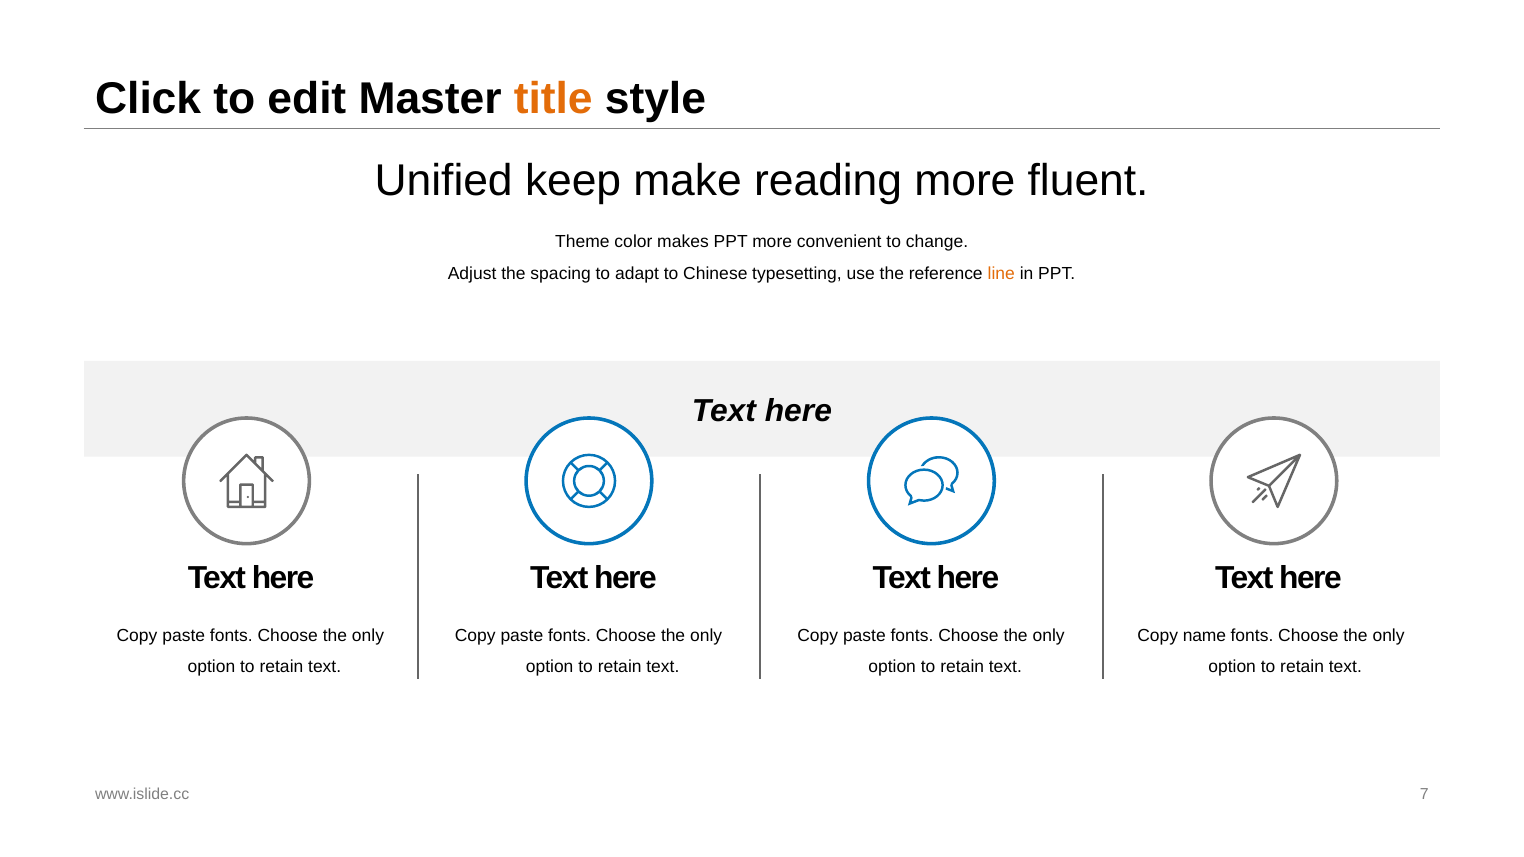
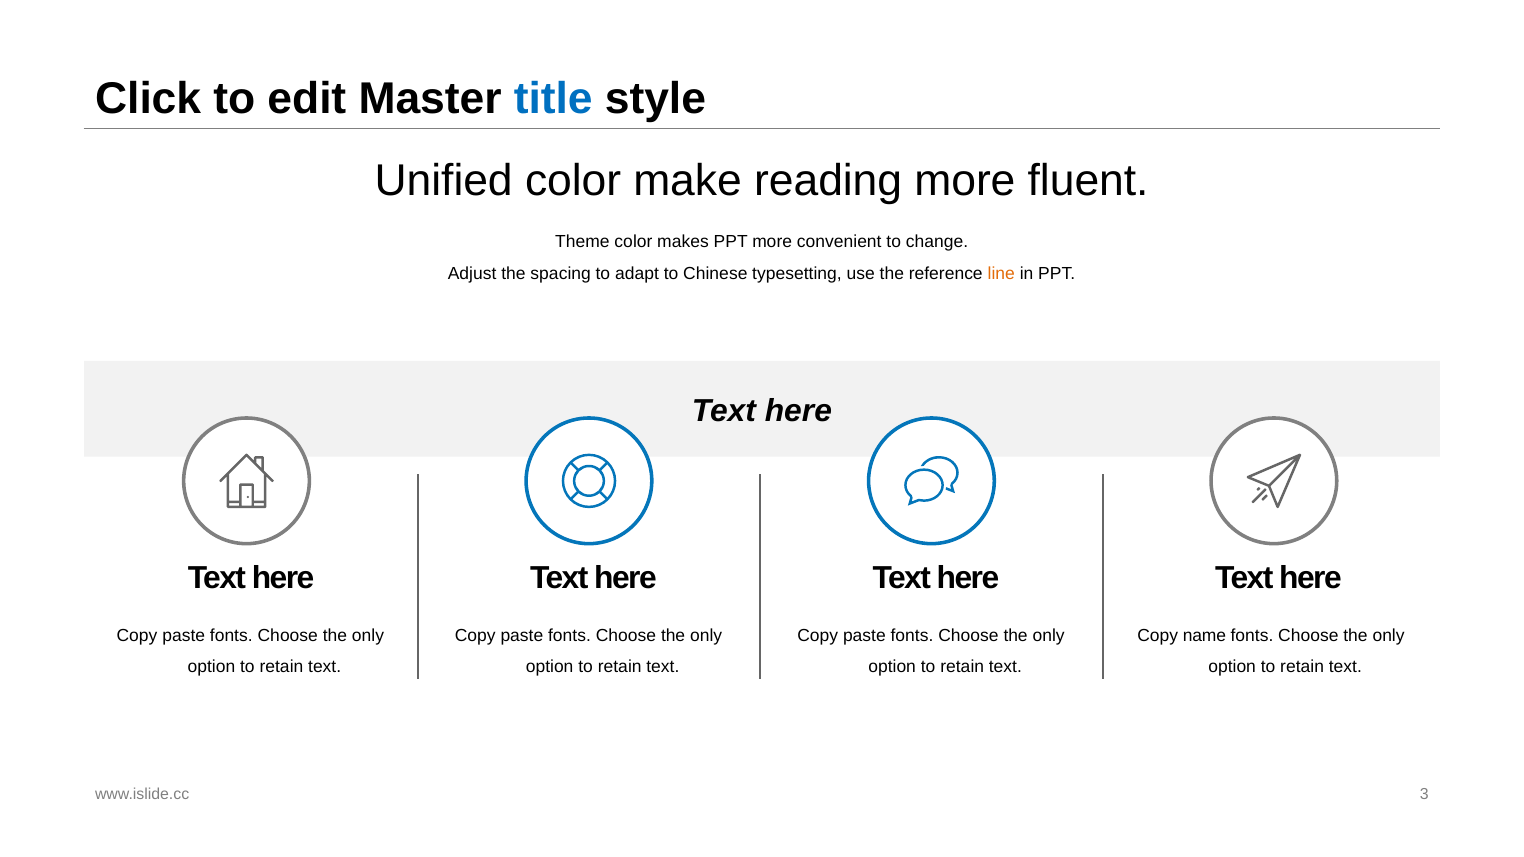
title colour: orange -> blue
Unified keep: keep -> color
7: 7 -> 3
